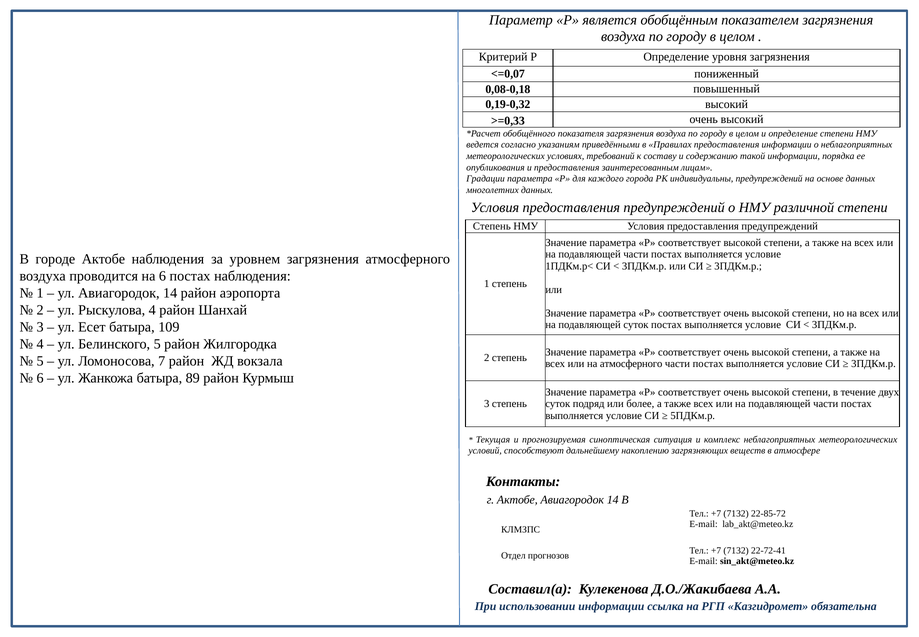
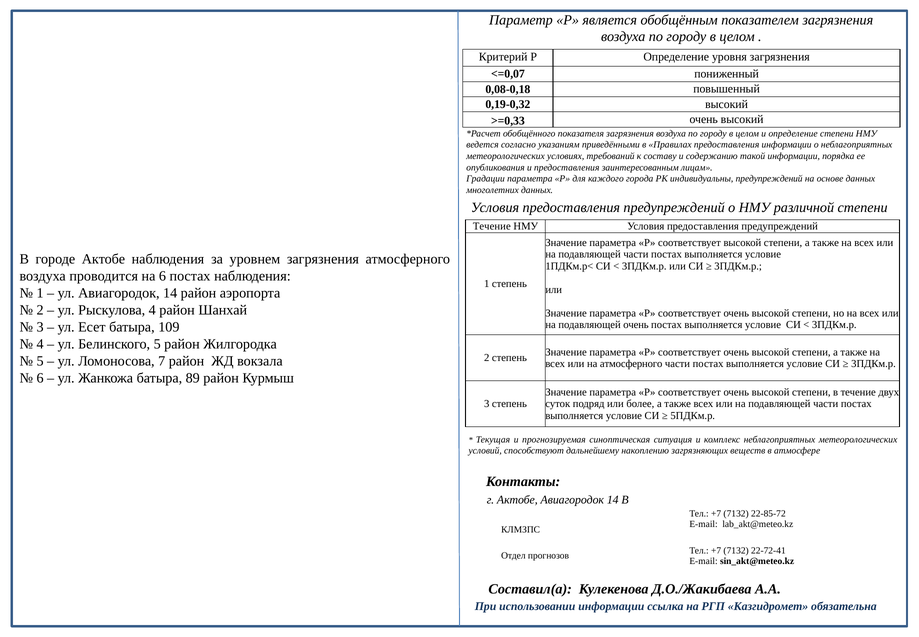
Степень at (492, 226): Степень -> Течение
подавляющей суток: суток -> очень
